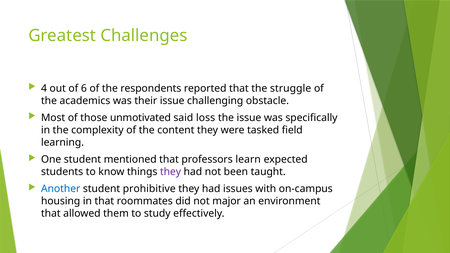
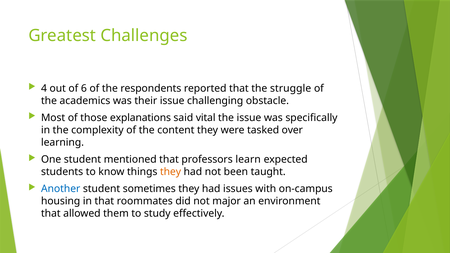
unmotivated: unmotivated -> explanations
loss: loss -> vital
field: field -> over
they at (171, 172) colour: purple -> orange
prohibitive: prohibitive -> sometimes
